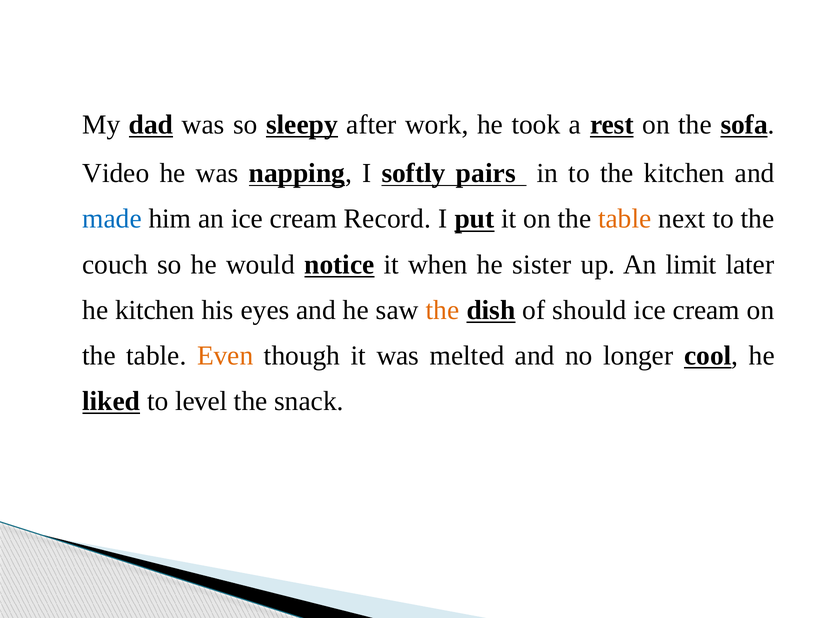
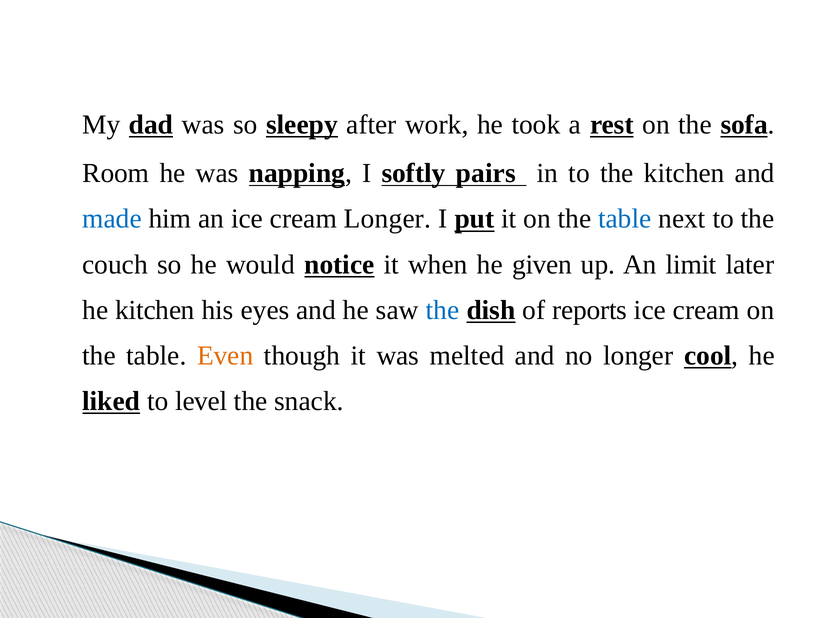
Video: Video -> Room
cream Record: Record -> Longer
table at (625, 219) colour: orange -> blue
sister: sister -> given
the at (442, 310) colour: orange -> blue
should: should -> reports
